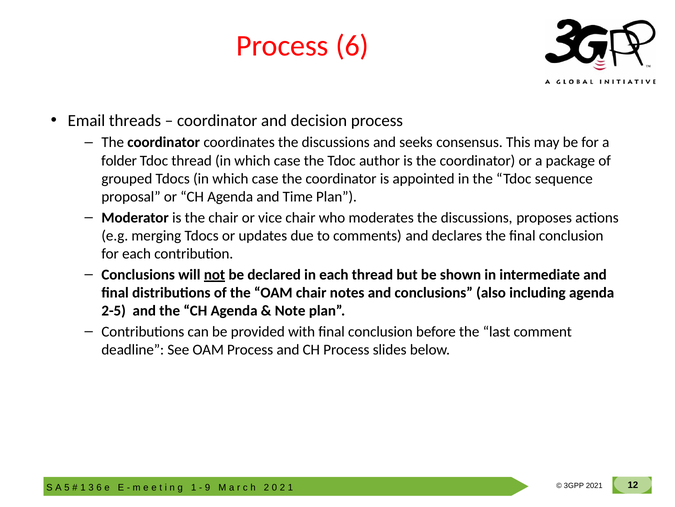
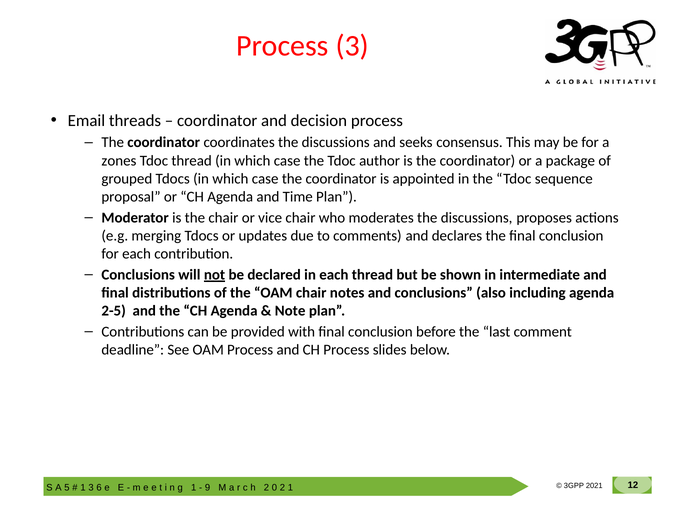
Process 6: 6 -> 3
folder: folder -> zones
